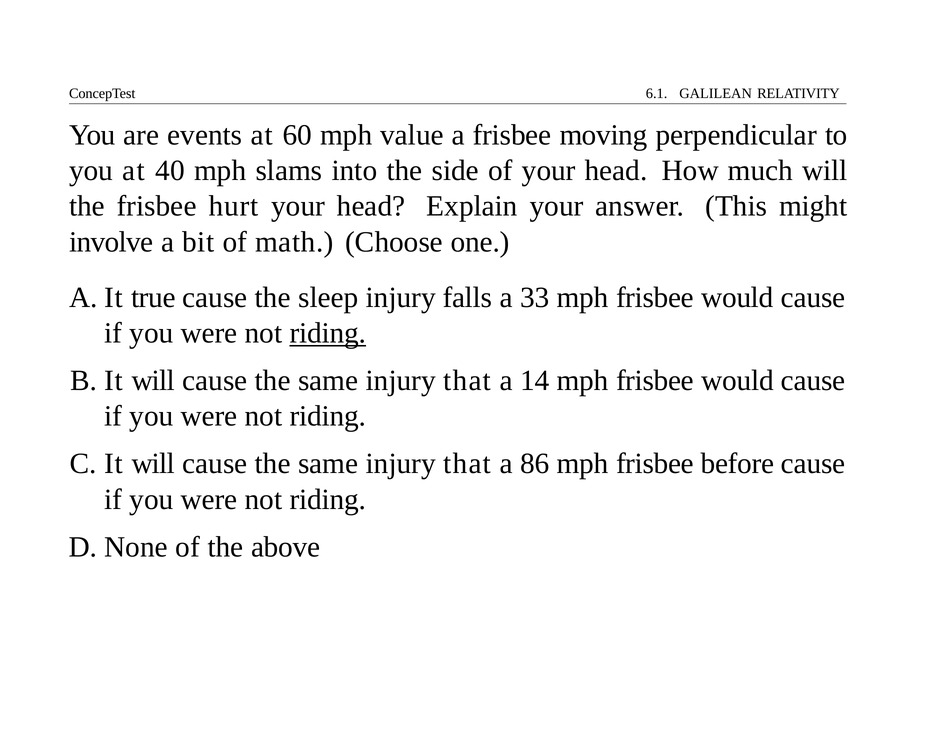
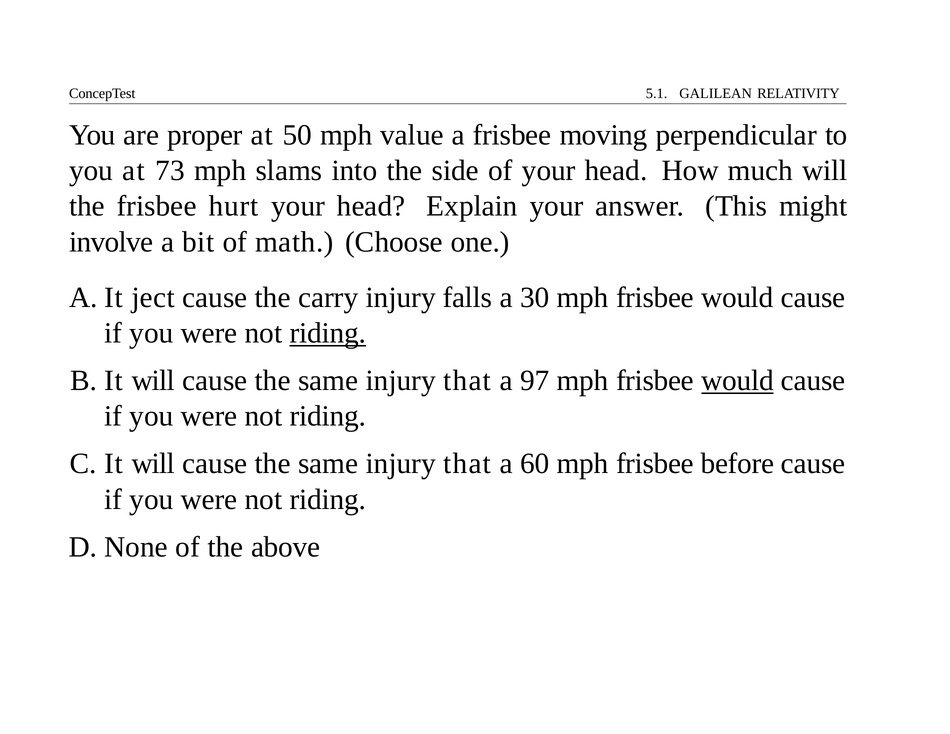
6.1: 6.1 -> 5.1
events: events -> proper
60: 60 -> 50
40: 40 -> 73
true: true -> ject
sleep: sleep -> carry
33: 33 -> 30
14: 14 -> 97
would at (738, 381) underline: none -> present
86: 86 -> 60
